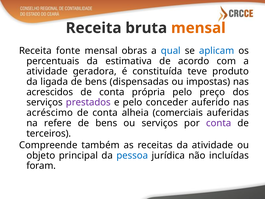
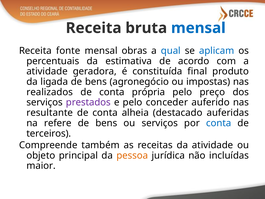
mensal at (198, 28) colour: orange -> blue
teve: teve -> final
dispensadas: dispensadas -> agronegócio
acrescidos: acrescidos -> realizados
acréscimo: acréscimo -> resultante
comerciais: comerciais -> destacado
conta at (219, 123) colour: purple -> blue
pessoa colour: blue -> orange
foram: foram -> maior
